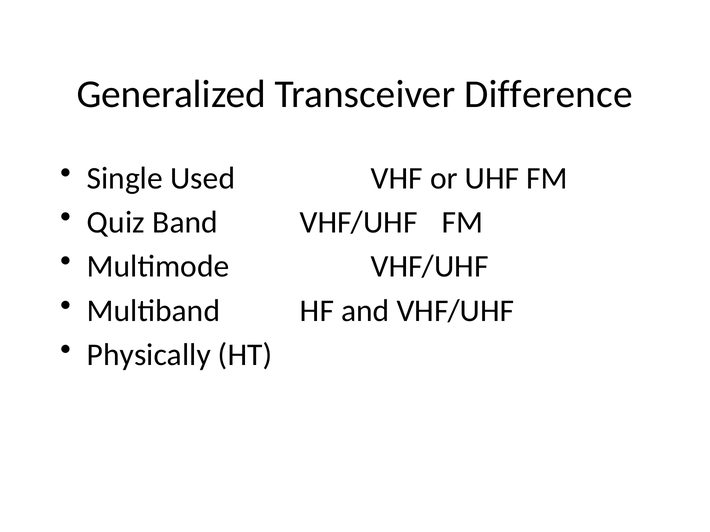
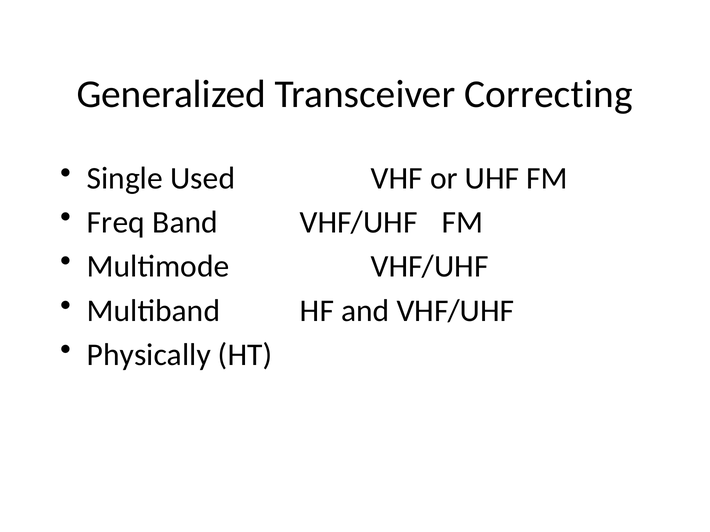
Difference: Difference -> Correcting
Quiz: Quiz -> Freq
